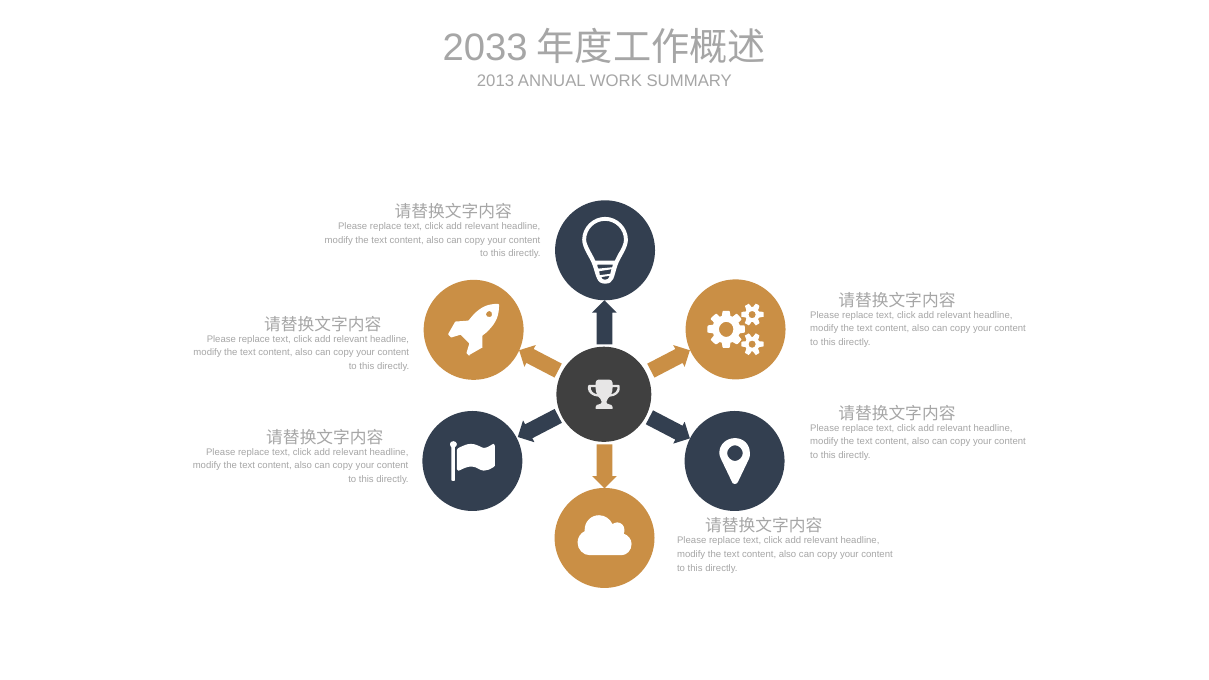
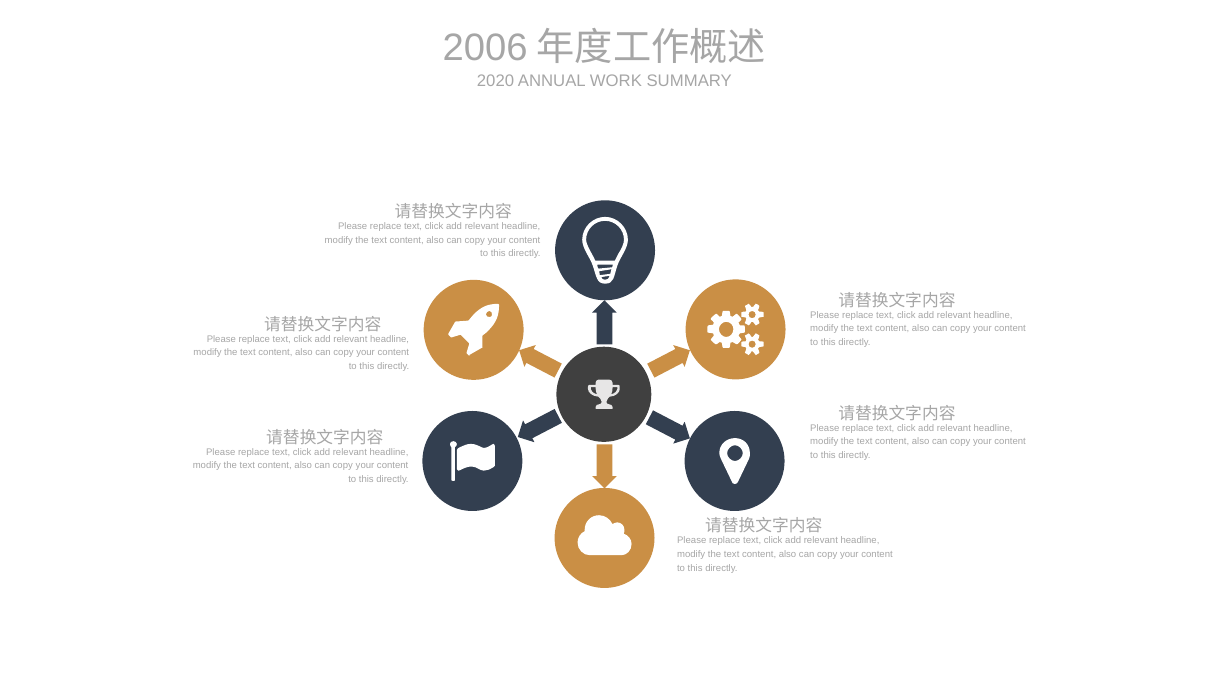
2033: 2033 -> 2006
2013: 2013 -> 2020
